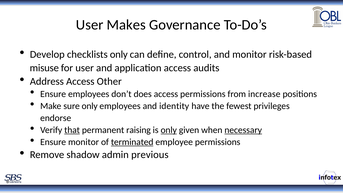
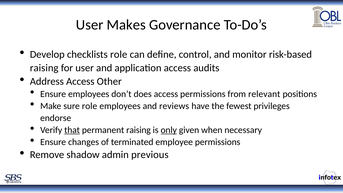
checklists only: only -> role
misuse at (44, 68): misuse -> raising
increase: increase -> relevant
sure only: only -> role
identity: identity -> reviews
necessary underline: present -> none
Ensure monitor: monitor -> changes
terminated underline: present -> none
